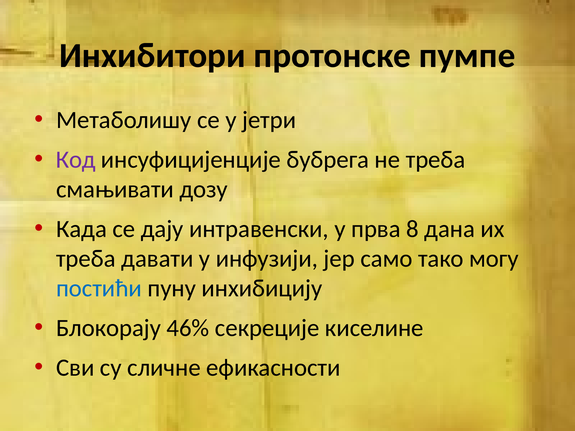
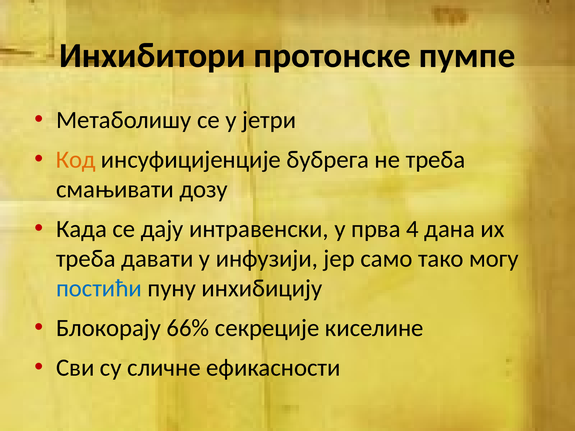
Код colour: purple -> orange
8: 8 -> 4
46%: 46% -> 66%
